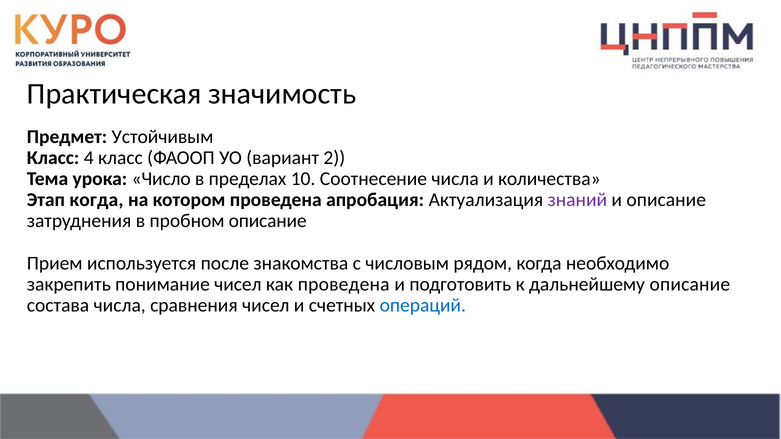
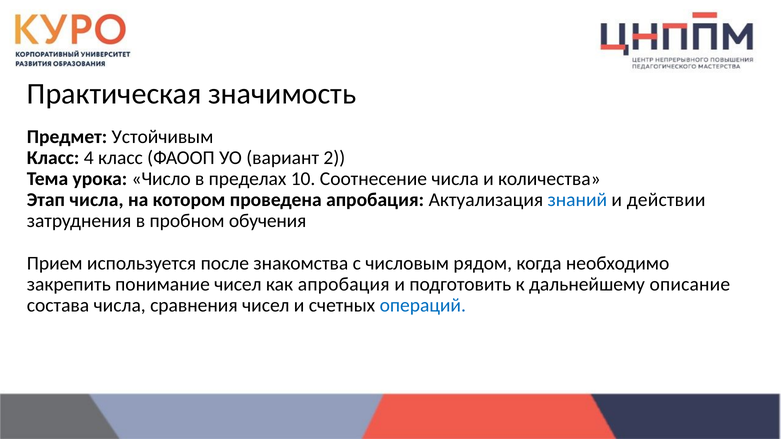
Этап когда: когда -> числа
знаний colour: purple -> blue
и описание: описание -> действии
пробном описание: описание -> обучения
как проведена: проведена -> апробация
